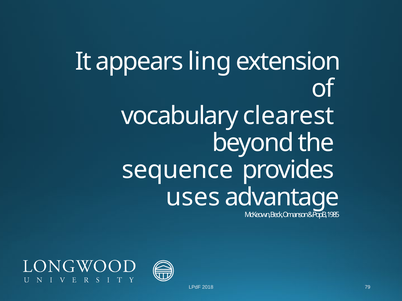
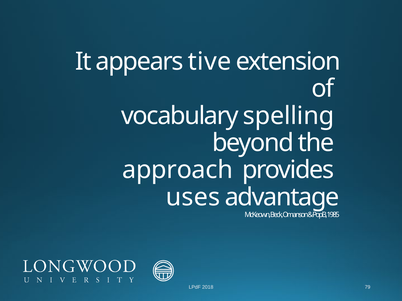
ling: ling -> tive
clearest: clearest -> spelling
sequence: sequence -> approach
